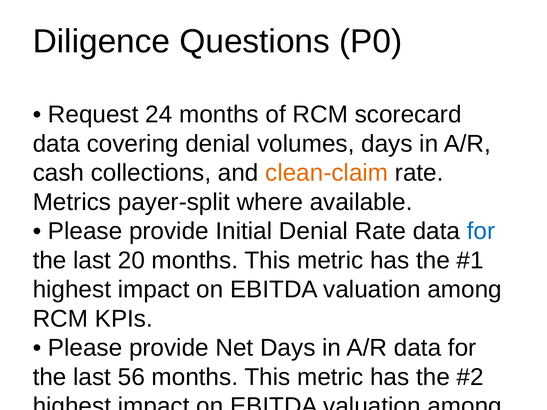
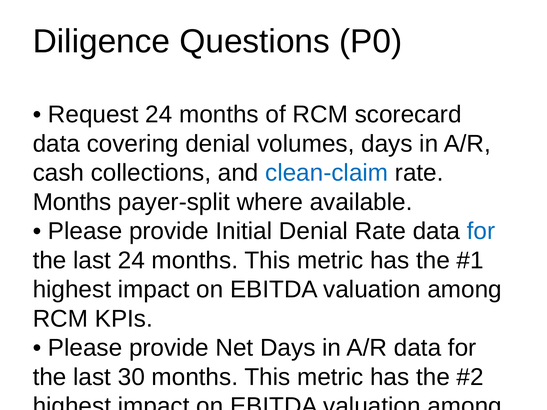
clean-claim colour: orange -> blue
Metrics at (72, 202): Metrics -> Months
last 20: 20 -> 24
56: 56 -> 30
